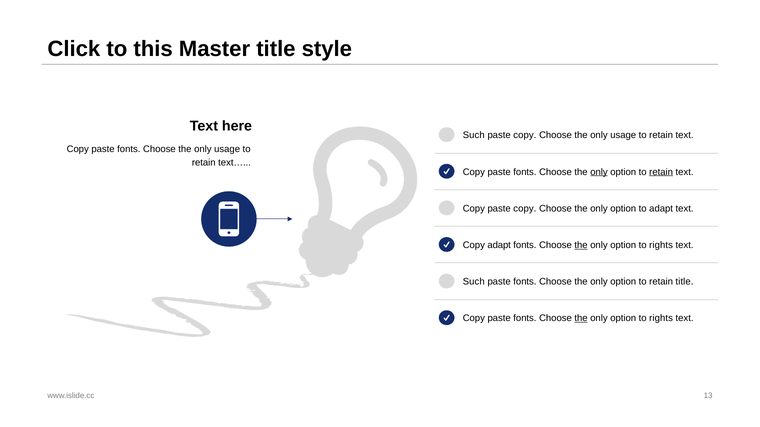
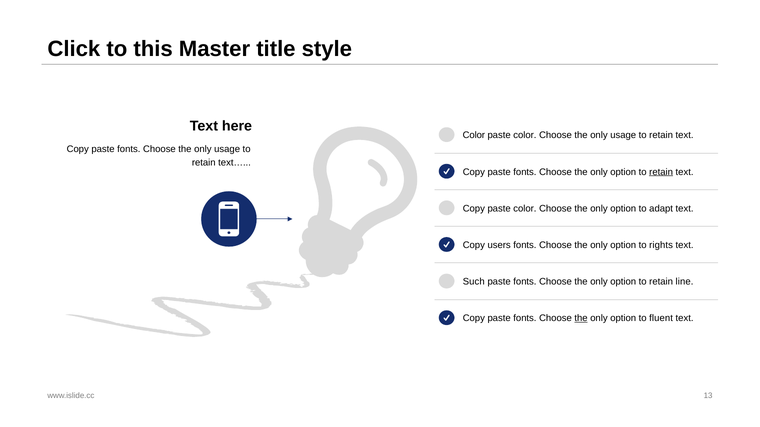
Such at (474, 135): Such -> Color
copy at (525, 135): copy -> color
only at (599, 172) underline: present -> none
Copy paste copy: copy -> color
Copy adapt: adapt -> users
the at (581, 245) underline: present -> none
retain title: title -> line
rights at (661, 319): rights -> fluent
